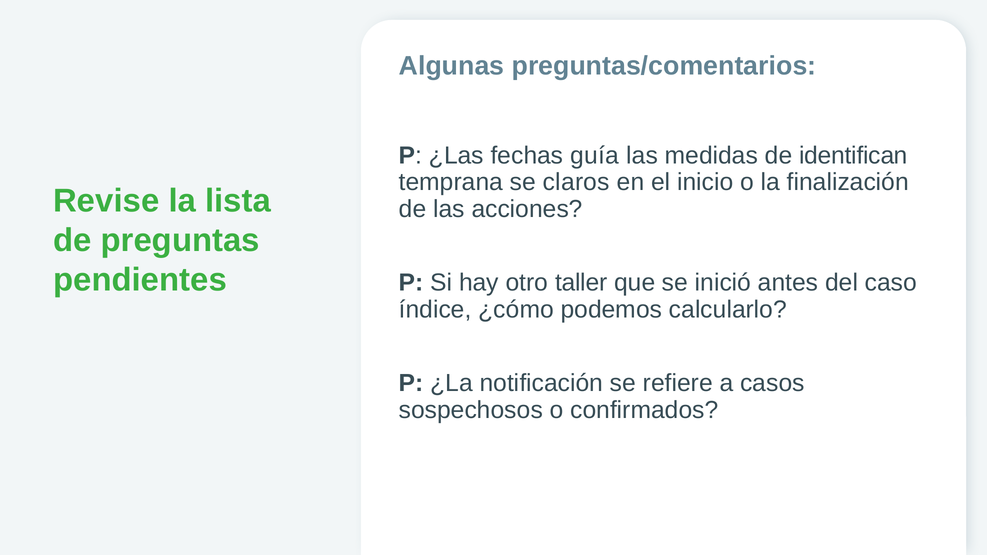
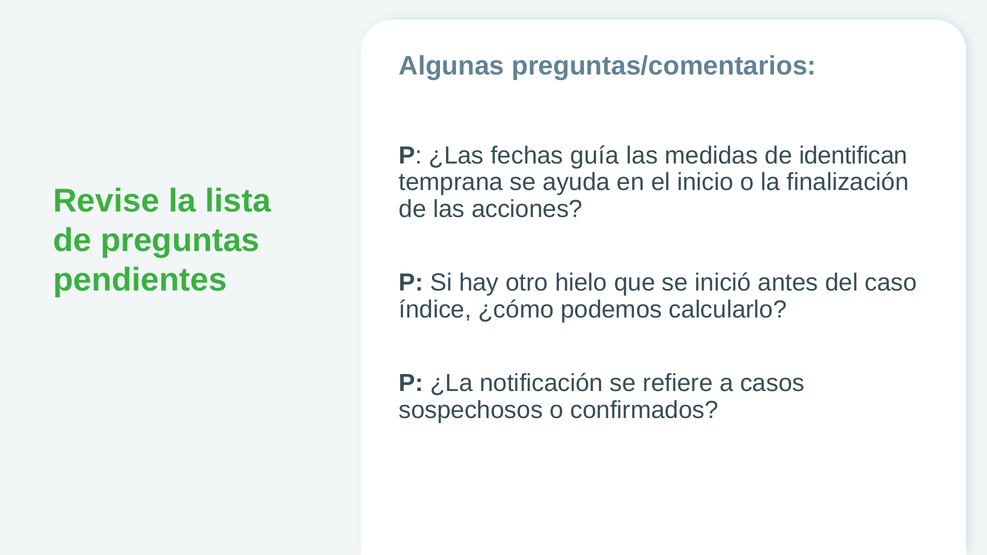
claros: claros -> ayuda
taller: taller -> hielo
